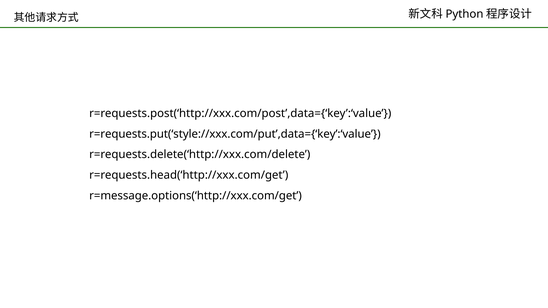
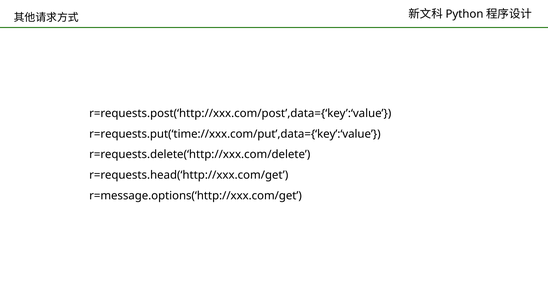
r=requests.put(‘style://xxx.com/put’,data={‘key’:‘value: r=requests.put(‘style://xxx.com/put’,data={‘key’:‘value -> r=requests.put(‘time://xxx.com/put’,data={‘key’:‘value
